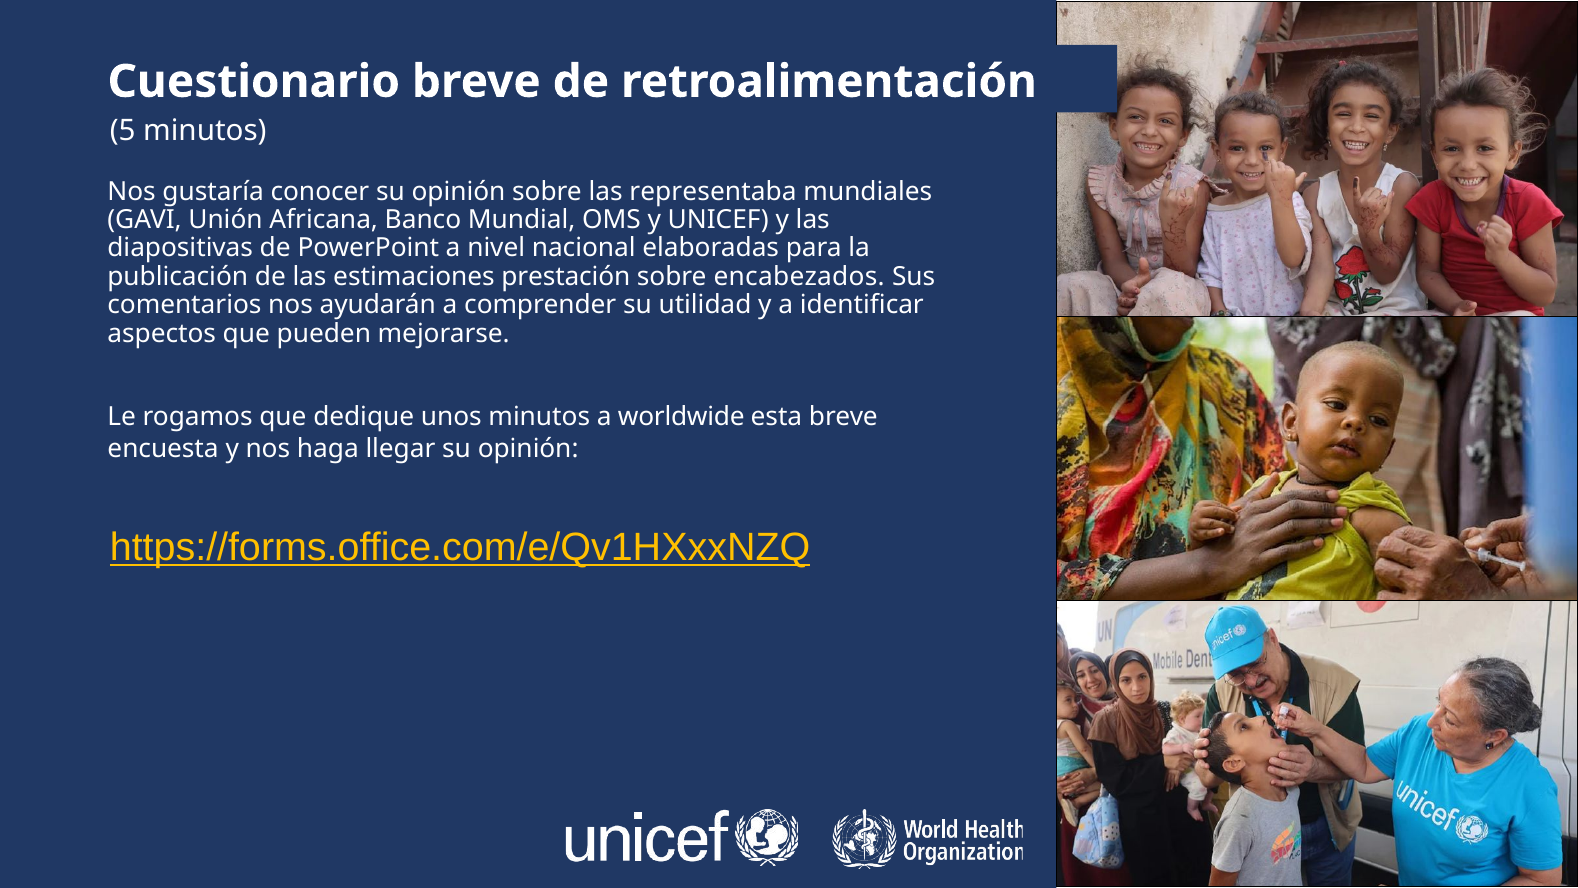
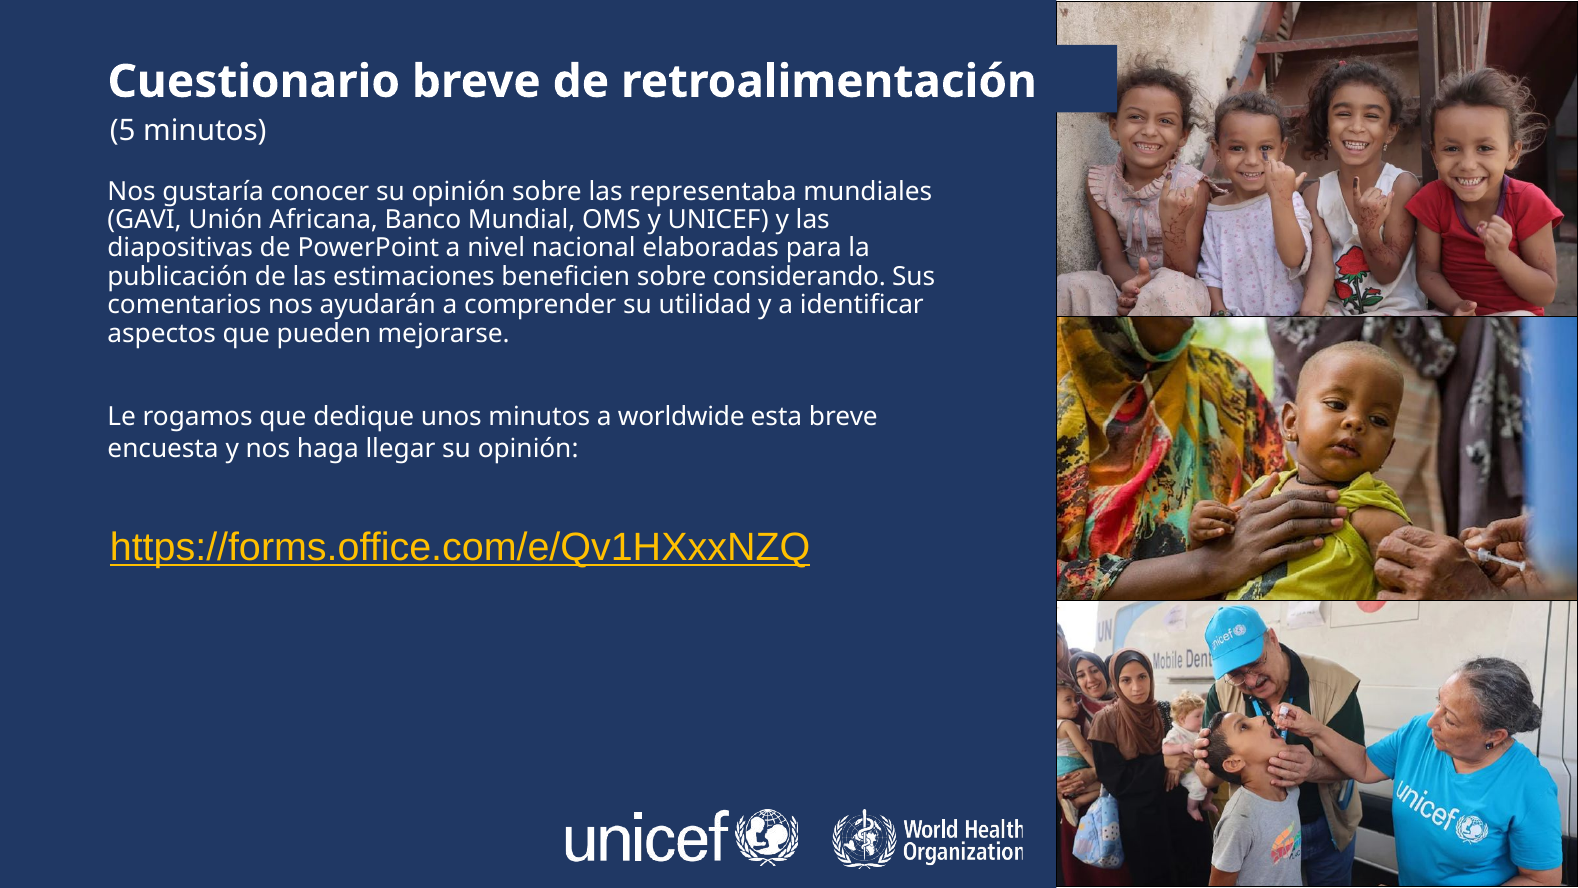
prestación: prestación -> beneficien
encabezados: encabezados -> considerando
